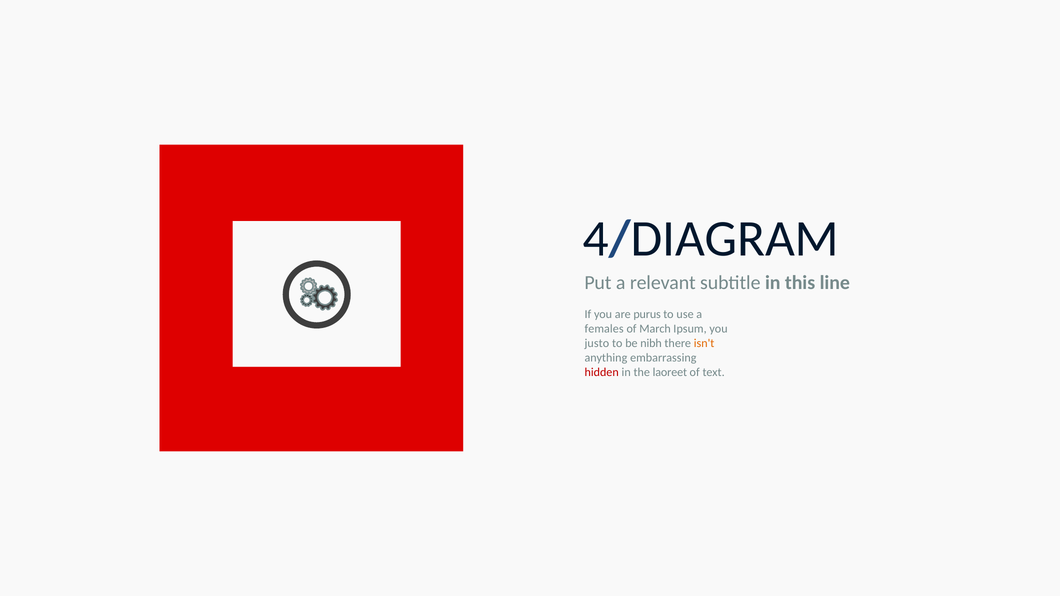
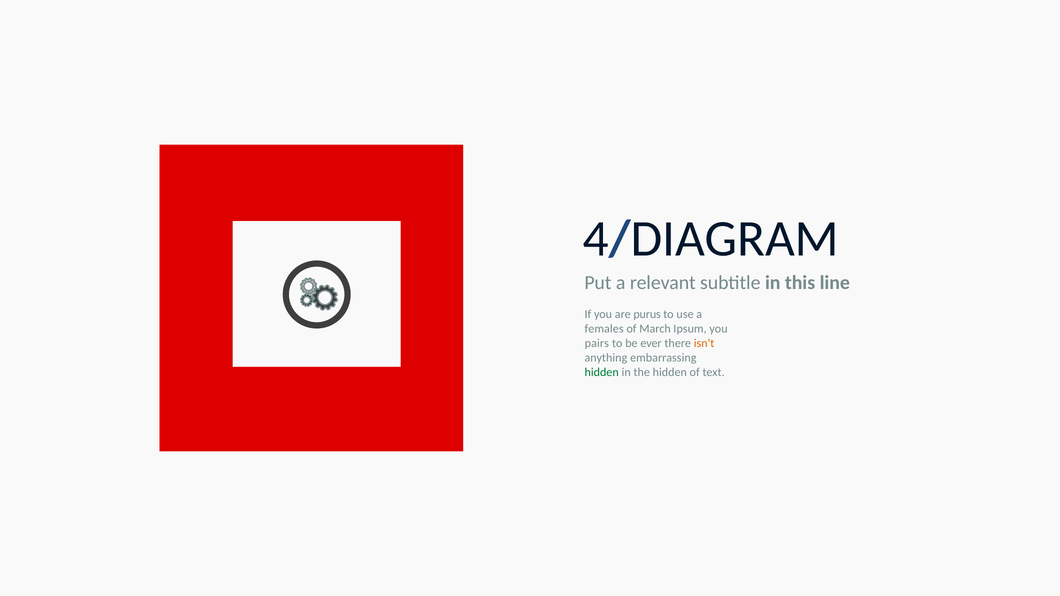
justo: justo -> pairs
nibh: nibh -> ever
hidden at (602, 372) colour: red -> green
the laoreet: laoreet -> hidden
